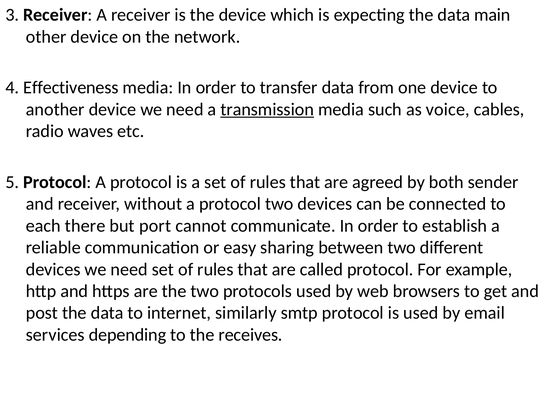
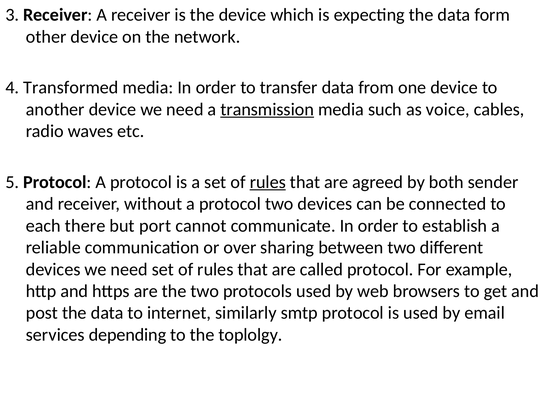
main: main -> form
Effectiveness: Effectiveness -> Transformed
rules at (268, 182) underline: none -> present
easy: easy -> over
receives: receives -> toplolgy
